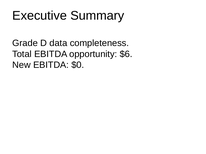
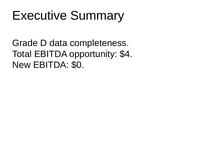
$6: $6 -> $4
